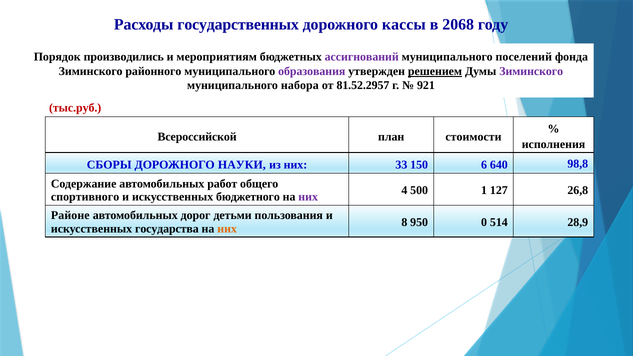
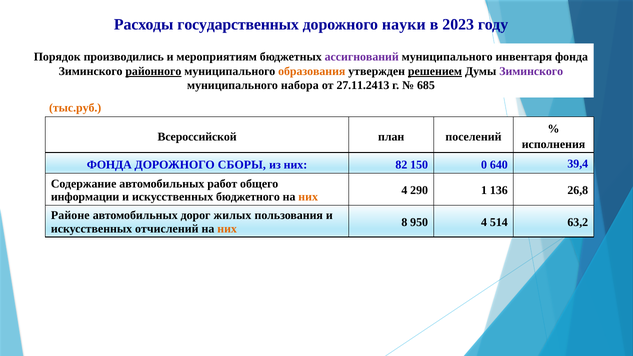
кассы: кассы -> науки
2068: 2068 -> 2023
поселений: поселений -> инвентаря
районного underline: none -> present
образования colour: purple -> orange
81.52.2957: 81.52.2957 -> 27.11.2413
921: 921 -> 685
тыс.руб colour: red -> orange
стоимости: стоимости -> поселений
СБОРЫ at (109, 165): СБОРЫ -> ФОНДА
НАУКИ: НАУКИ -> СБОРЫ
33: 33 -> 82
6: 6 -> 0
98,8: 98,8 -> 39,4
500: 500 -> 290
127: 127 -> 136
спортивного: спортивного -> информации
них at (308, 197) colour: purple -> orange
детьми: детьми -> жилых
950 0: 0 -> 4
28,9: 28,9 -> 63,2
государства: государства -> отчислений
